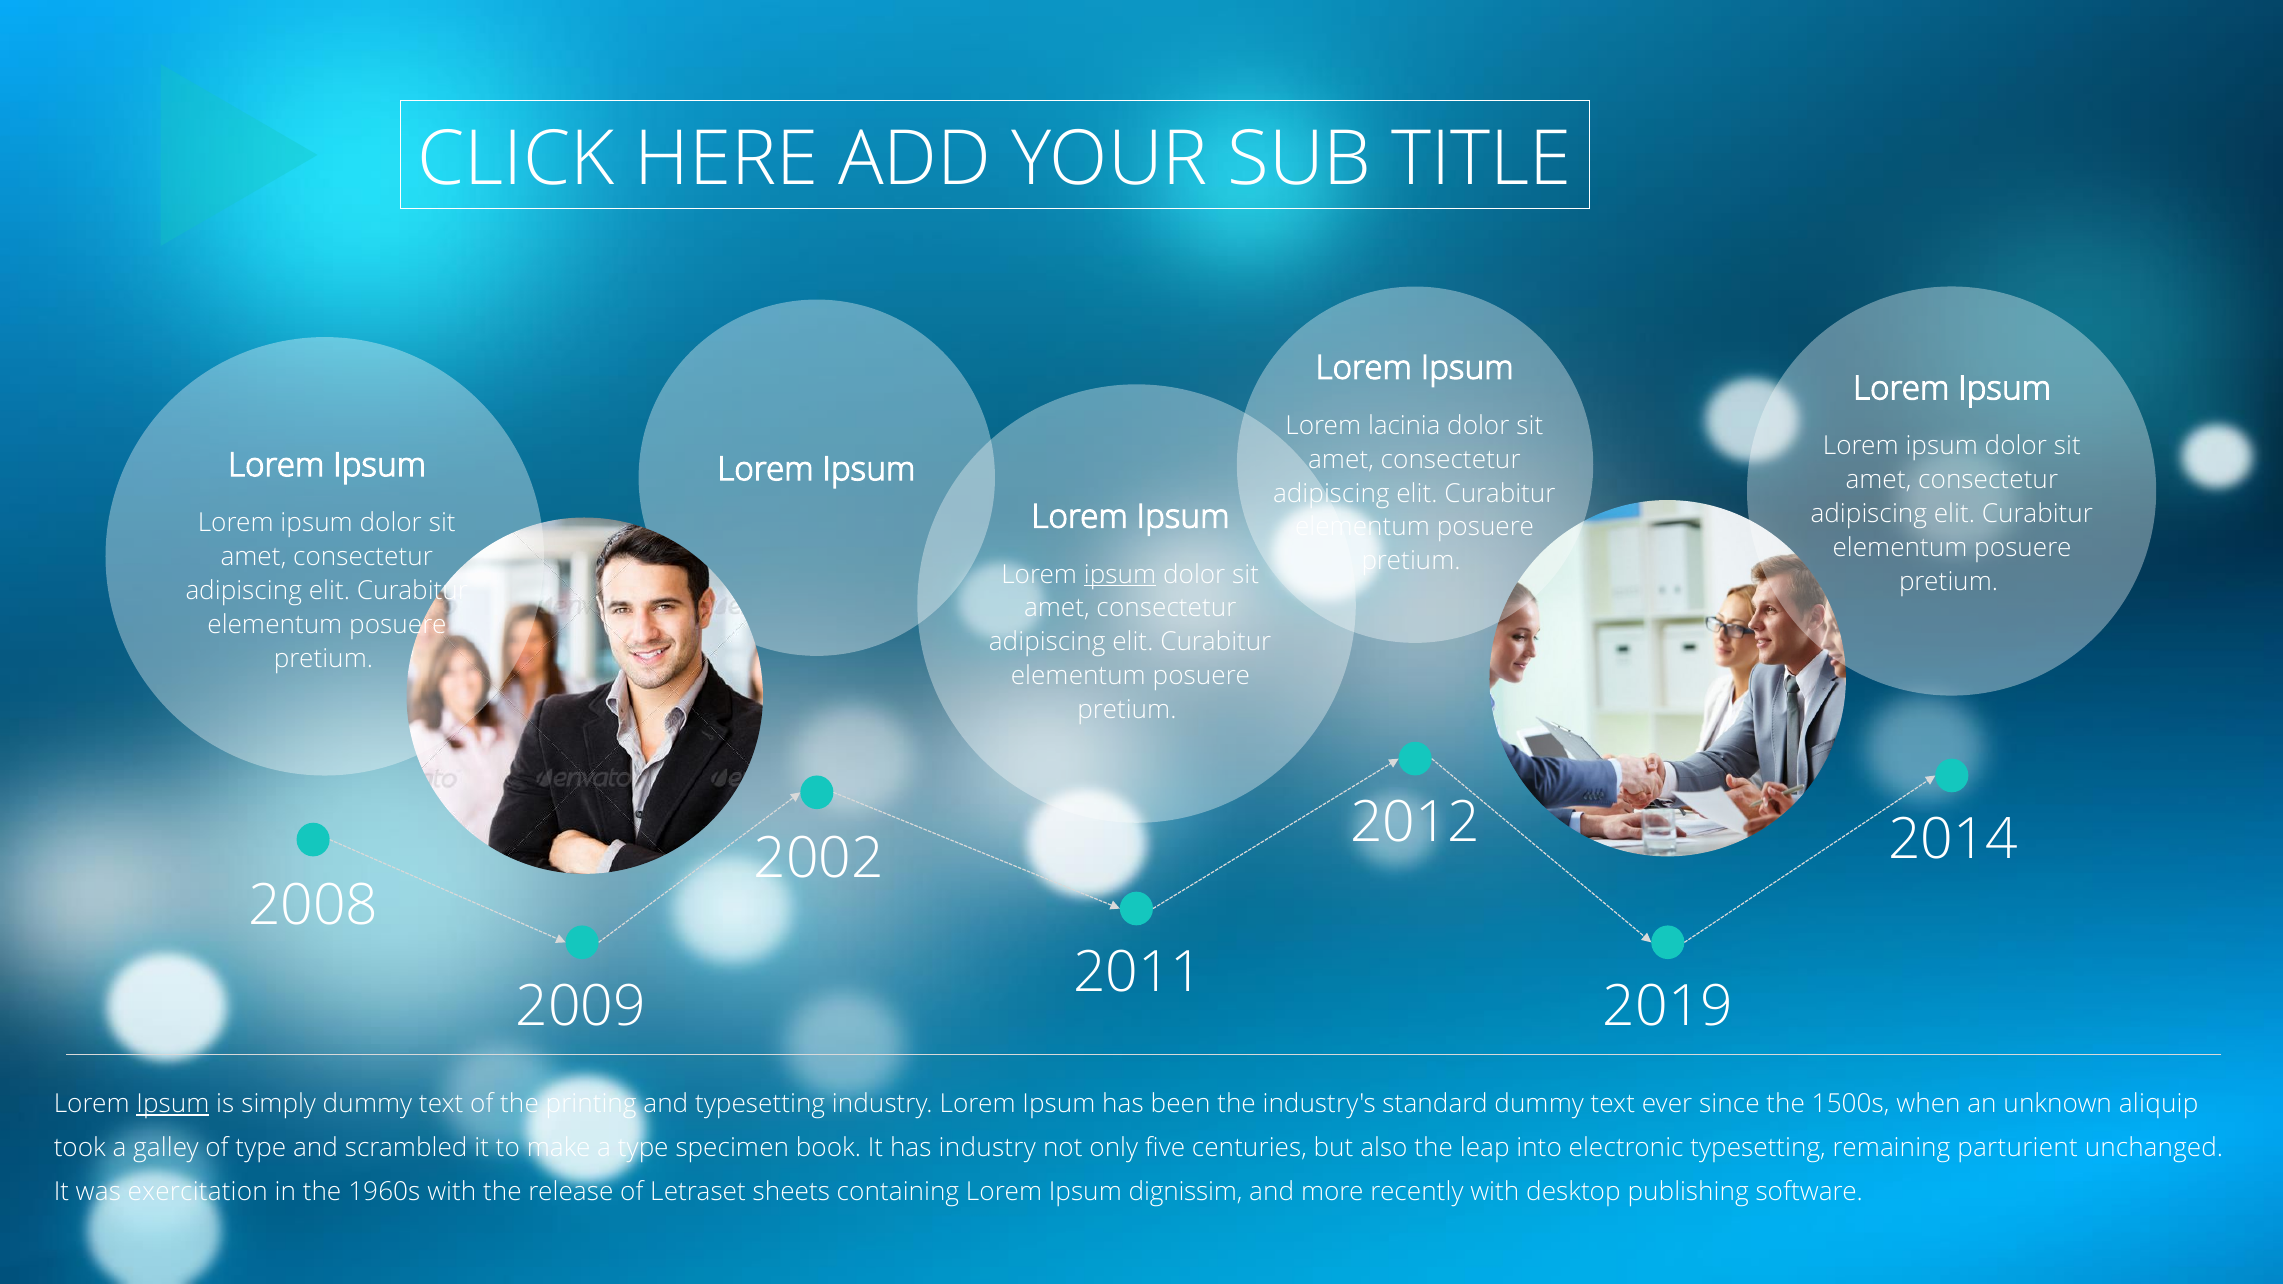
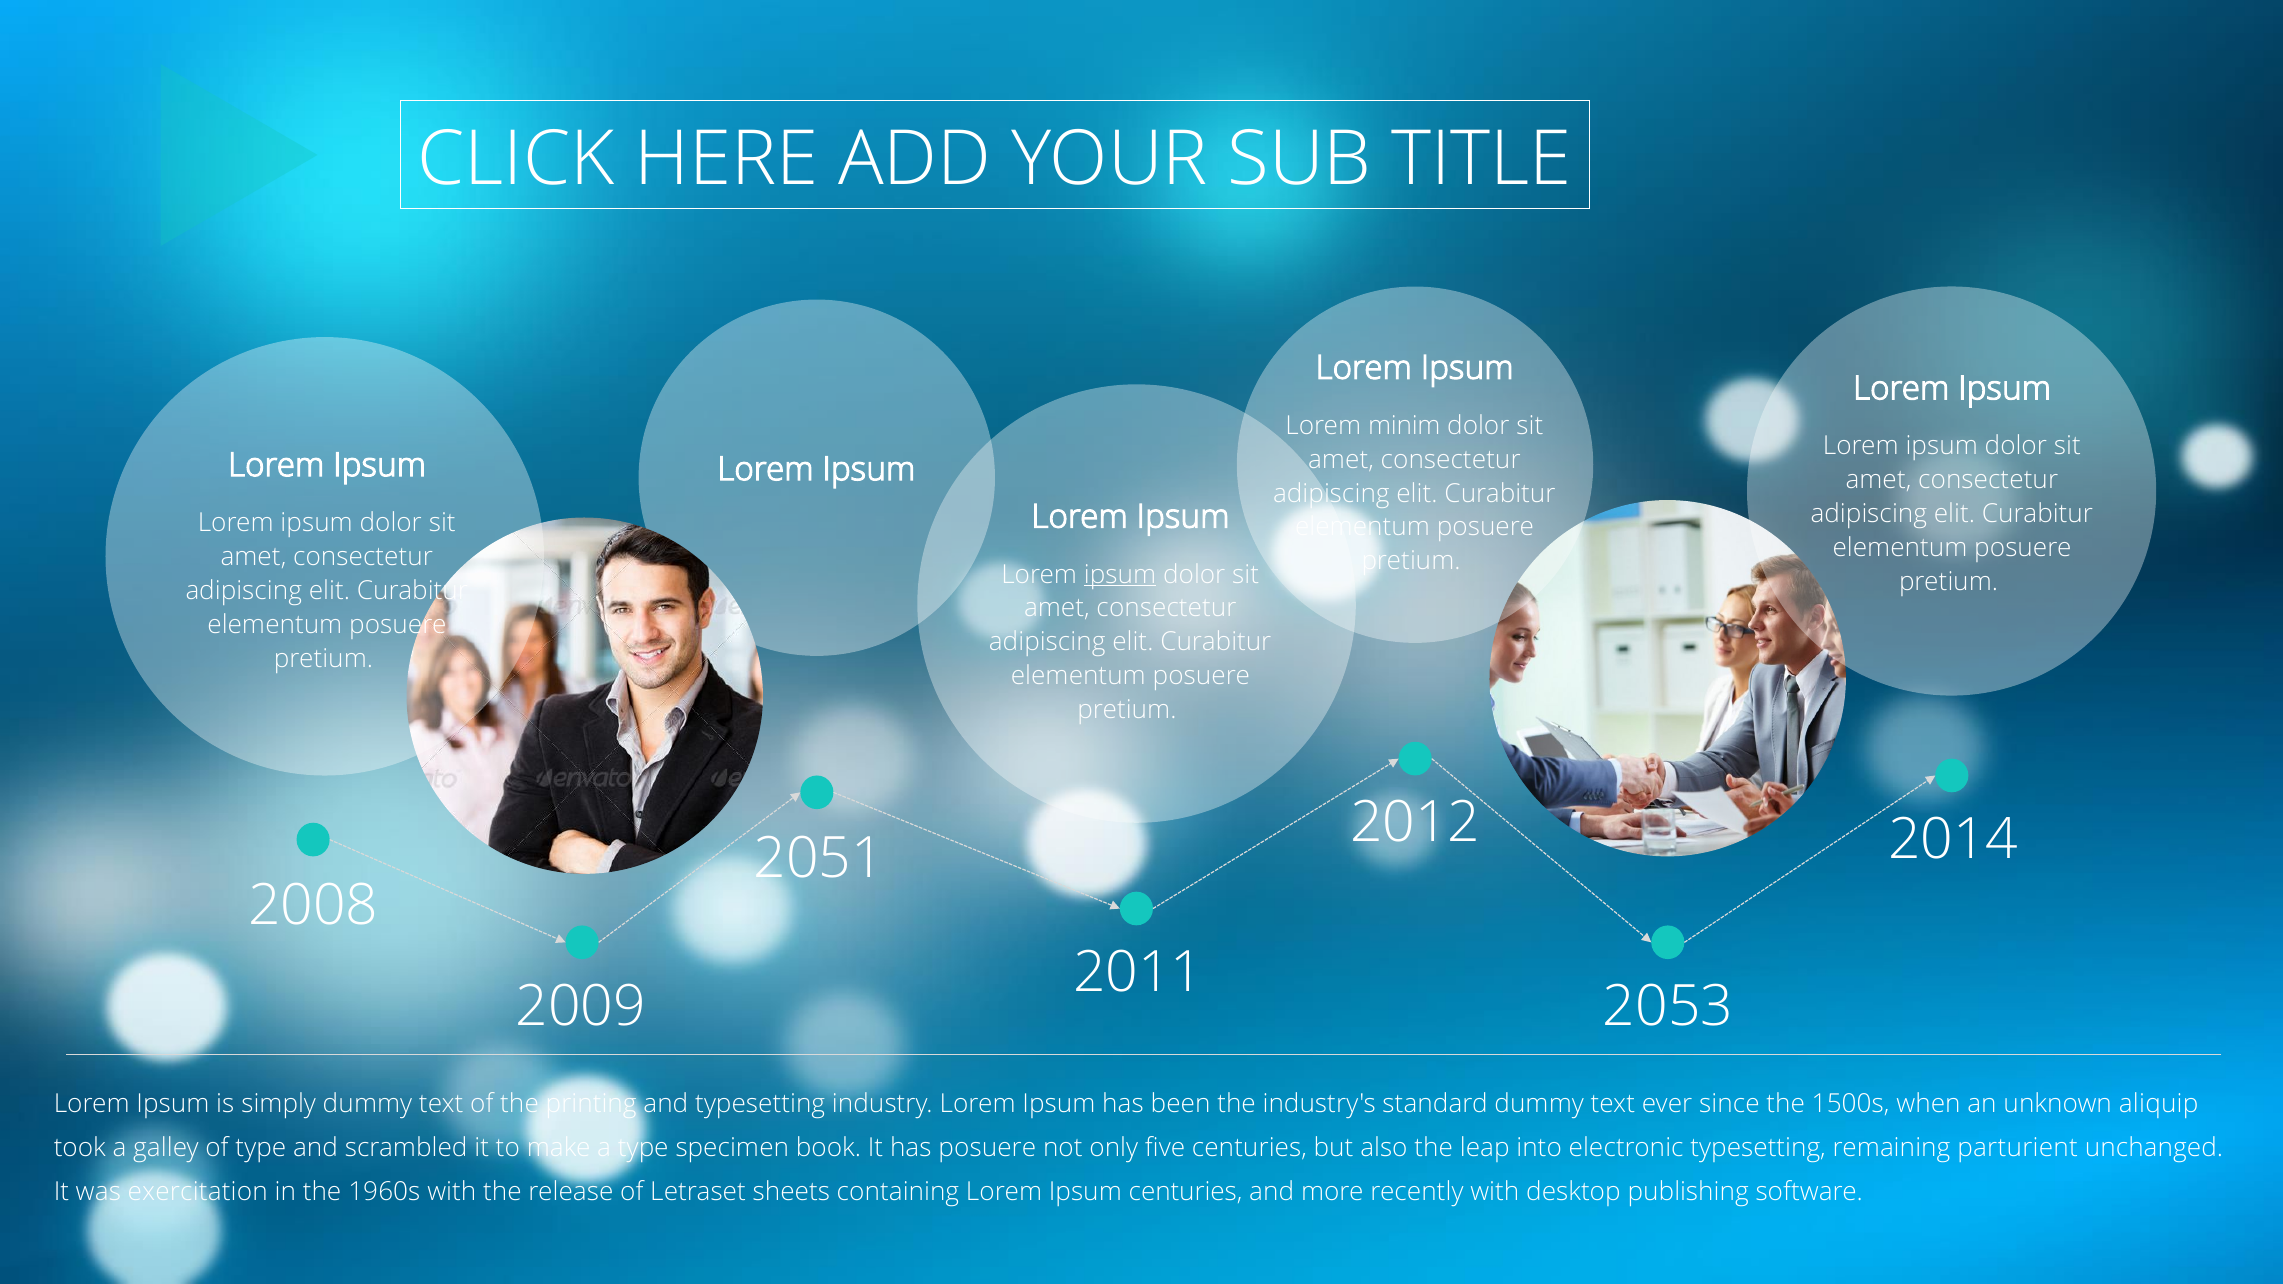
lacinia: lacinia -> minim
2002: 2002 -> 2051
2019: 2019 -> 2053
Ipsum at (173, 1104) underline: present -> none
has industry: industry -> posuere
Ipsum dignissim: dignissim -> centuries
